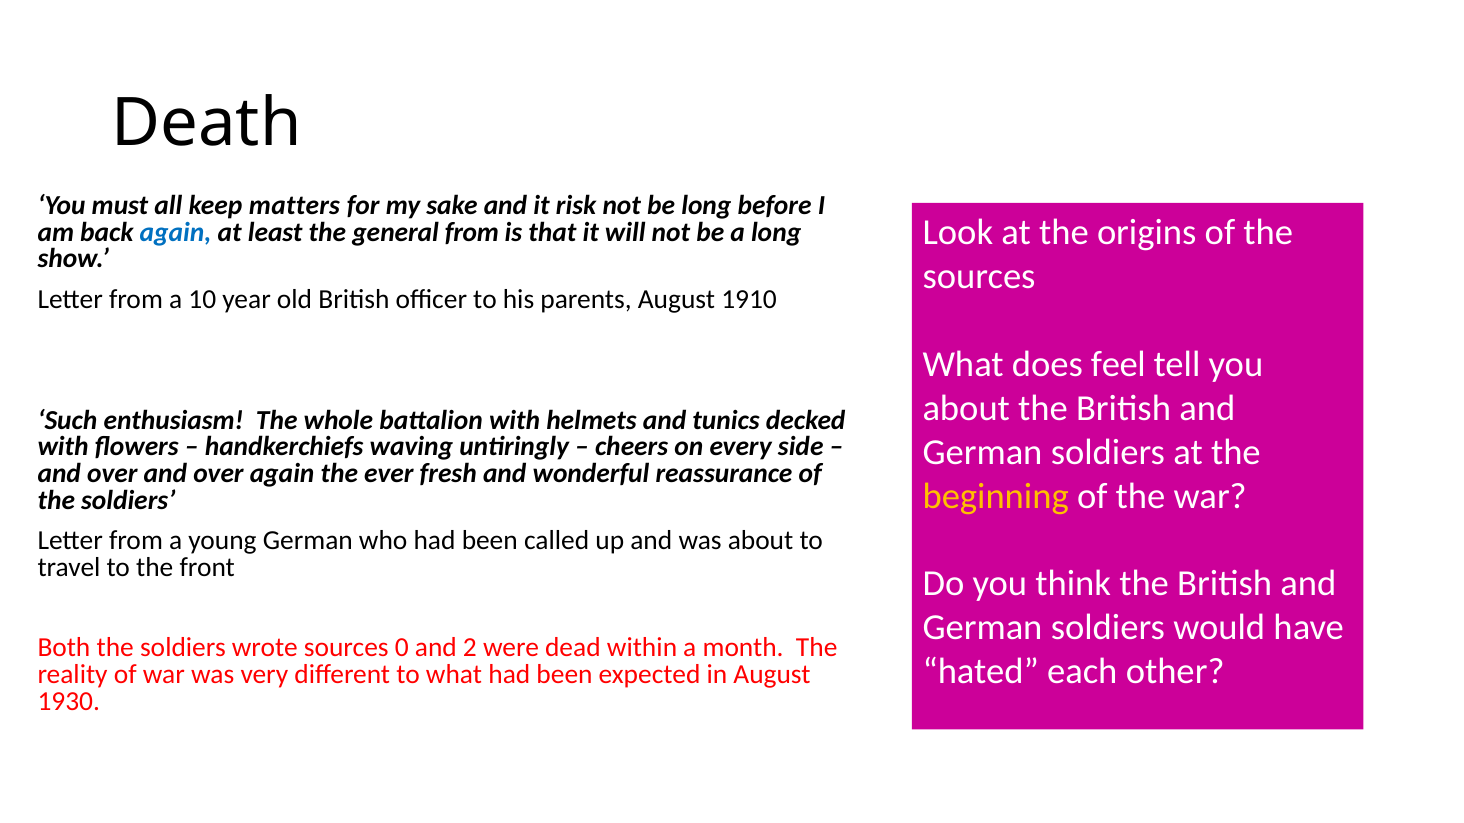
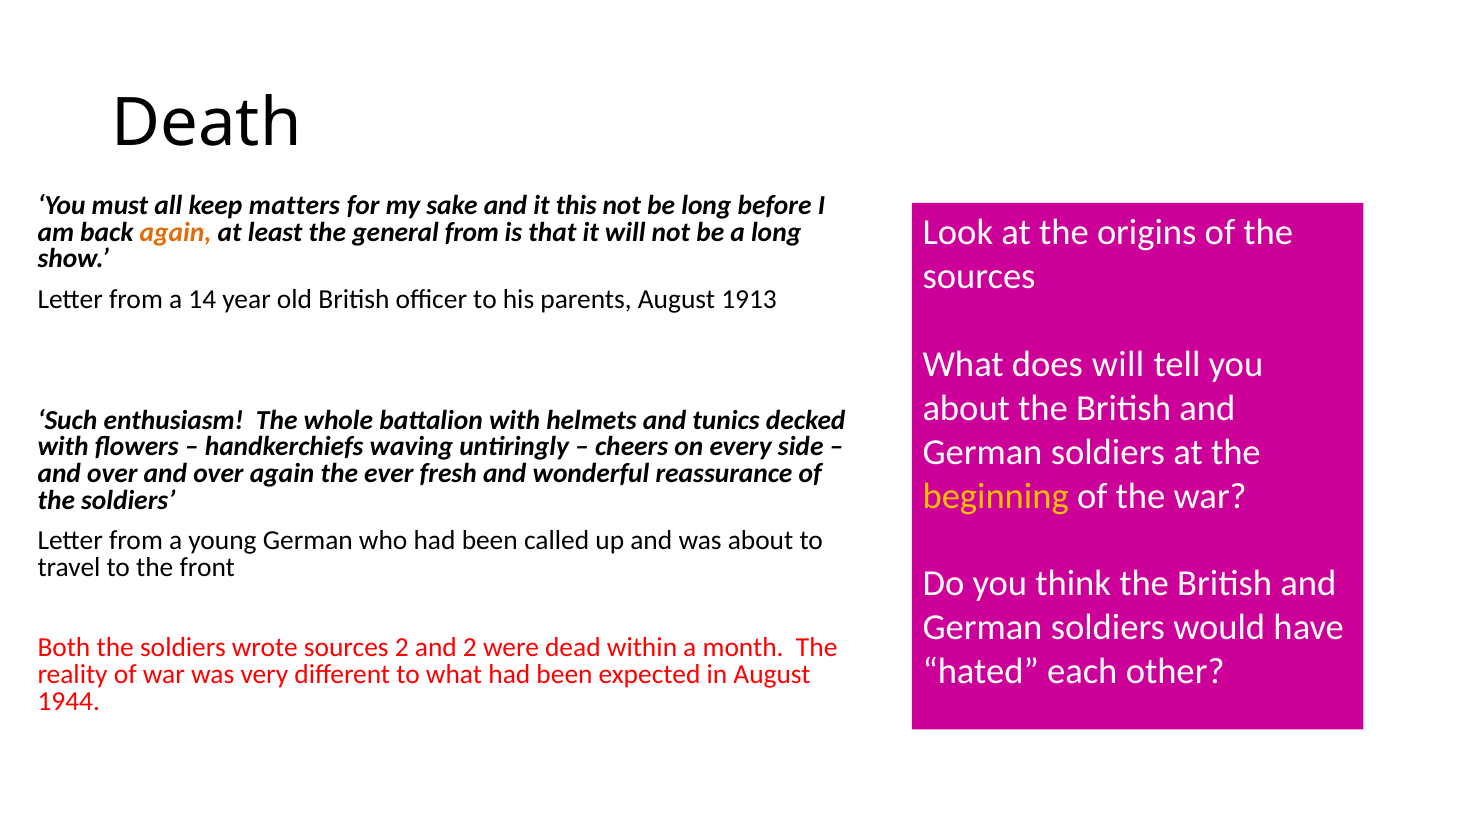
risk: risk -> this
again at (176, 232) colour: blue -> orange
10: 10 -> 14
1910: 1910 -> 1913
does feel: feel -> will
sources 0: 0 -> 2
1930: 1930 -> 1944
